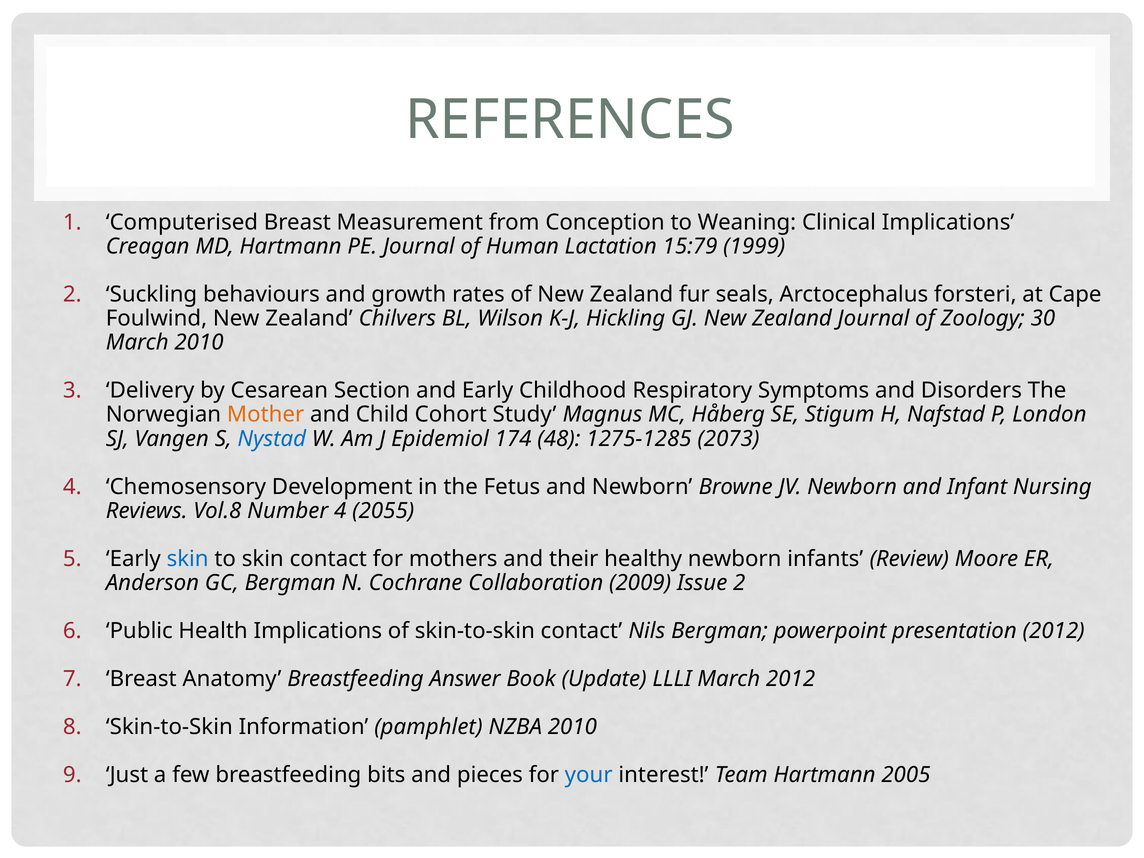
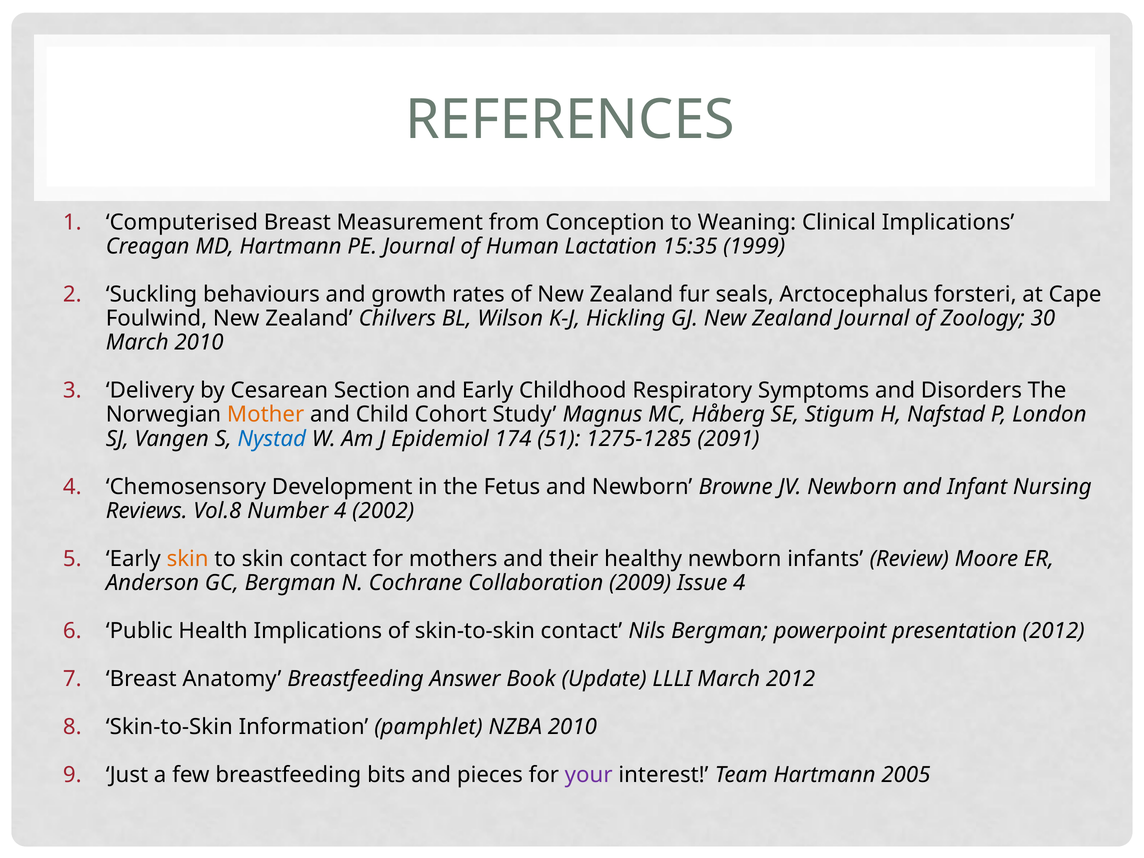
15:79: 15:79 -> 15:35
48: 48 -> 51
2073: 2073 -> 2091
2055: 2055 -> 2002
skin at (188, 559) colour: blue -> orange
Issue 2: 2 -> 4
your colour: blue -> purple
